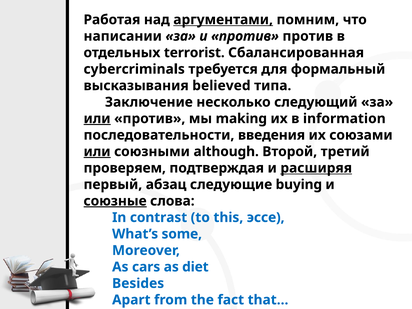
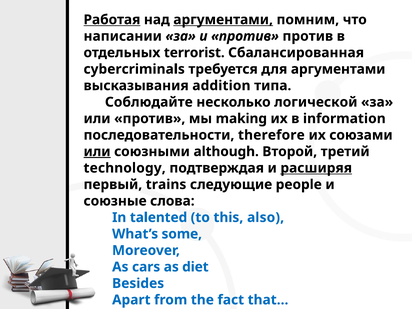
Работая underline: none -> present
для формальный: формальный -> аргументами
believed: believed -> addition
Заключение: Заключение -> Соблюдайте
следующий: следующий -> логической
или at (97, 119) underline: present -> none
введения: введения -> therefore
проверяем: проверяем -> technology
абзац: абзац -> trains
buying: buying -> people
союзные underline: present -> none
contrast: contrast -> talented
эссе: эссе -> also
